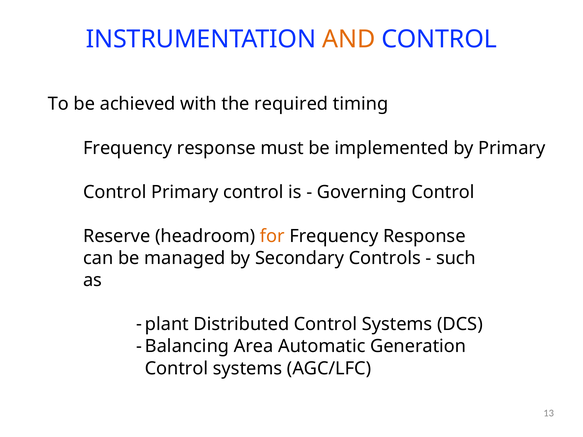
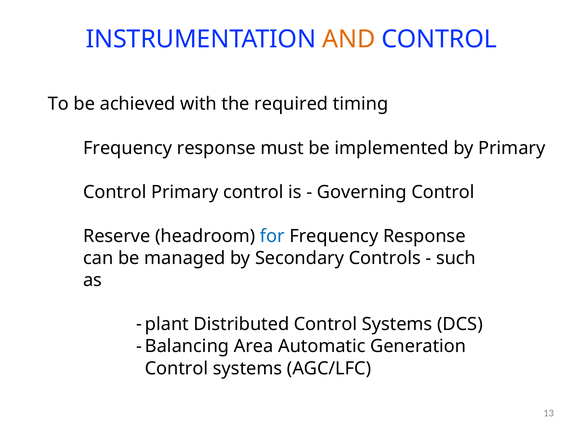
for colour: orange -> blue
